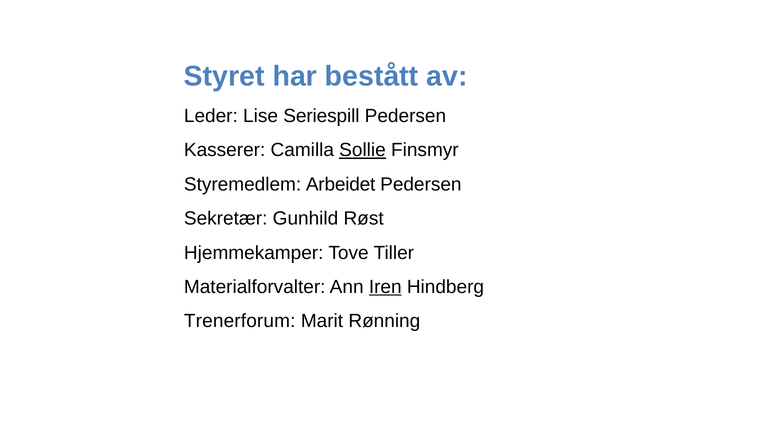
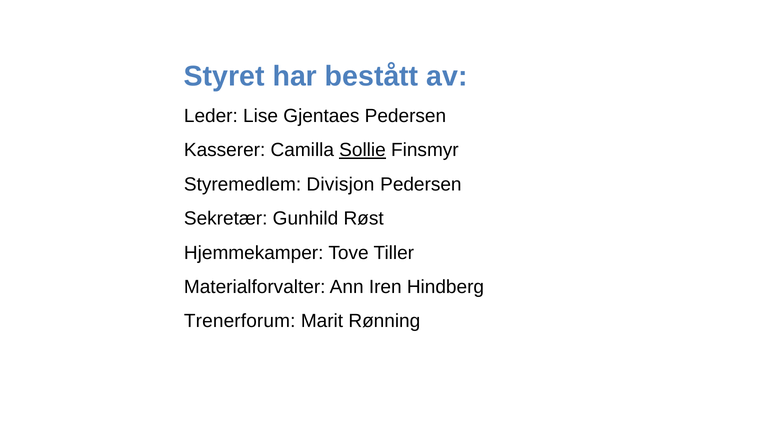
Seriespill: Seriespill -> Gjentaes
Arbeidet: Arbeidet -> Divisjon
Iren underline: present -> none
